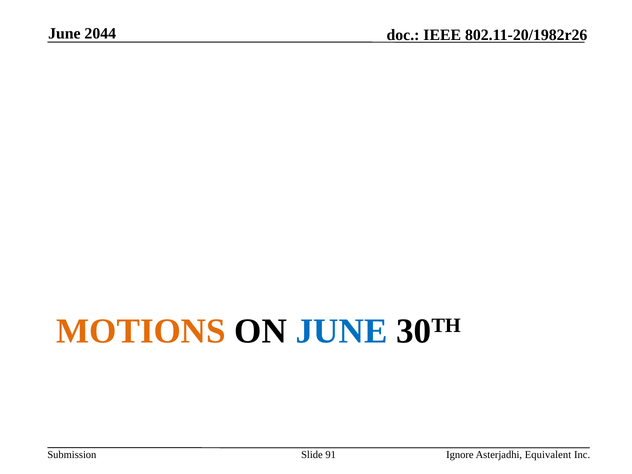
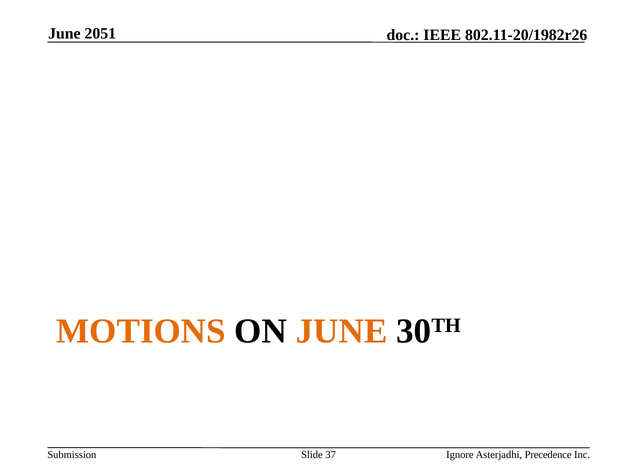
2044: 2044 -> 2051
JUNE at (342, 331) colour: blue -> orange
91: 91 -> 37
Equivalent: Equivalent -> Precedence
